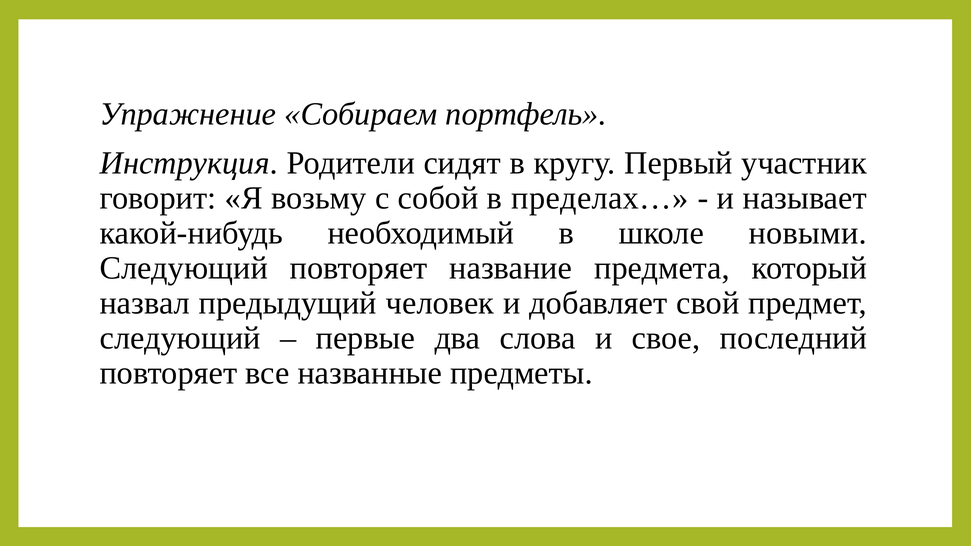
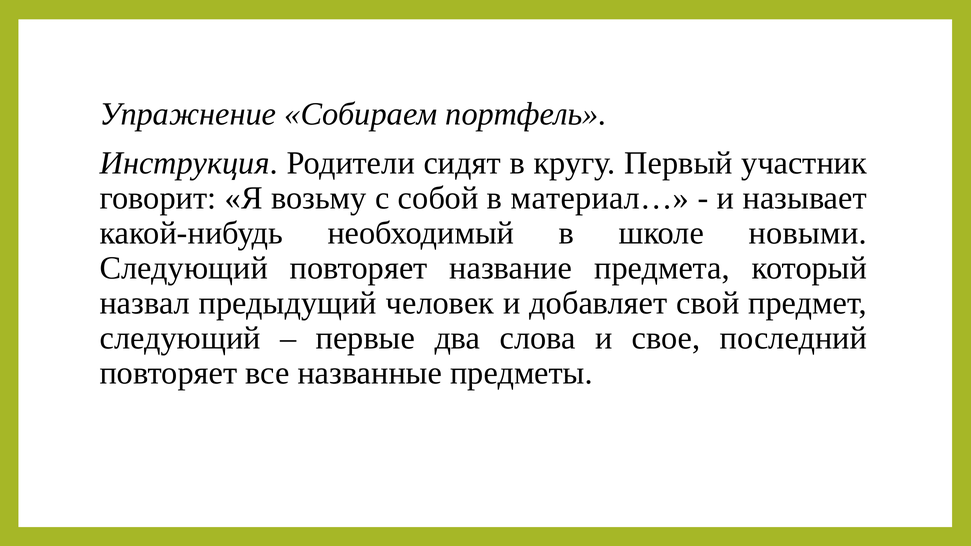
пределах…: пределах… -> материал…
